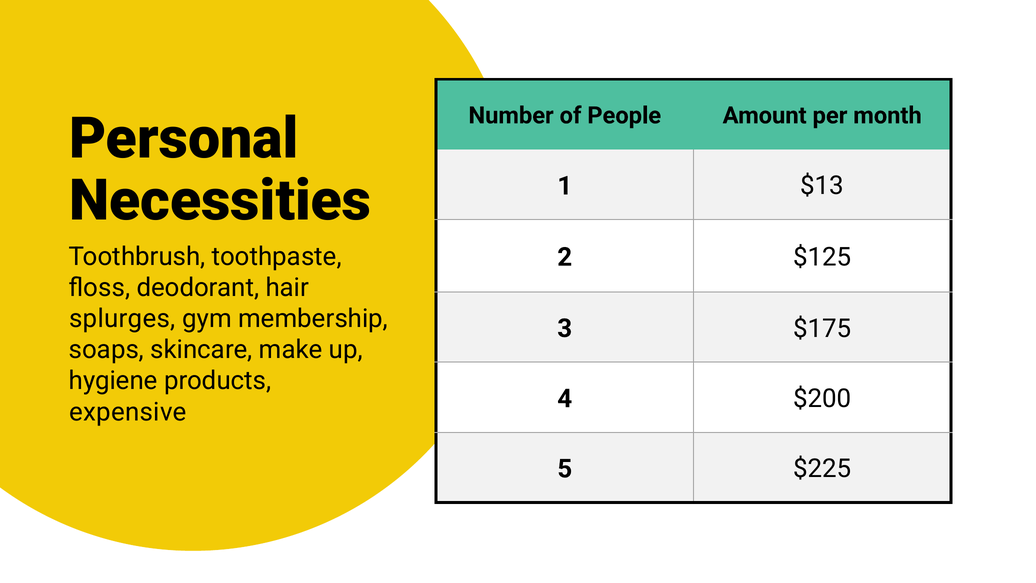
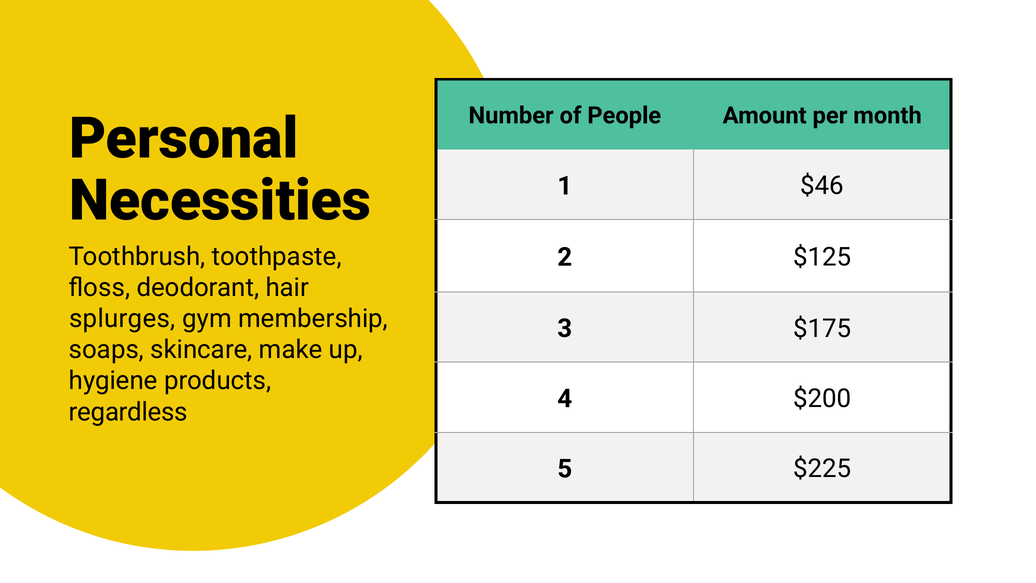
$13: $13 -> $46
expensive: expensive -> regardless
